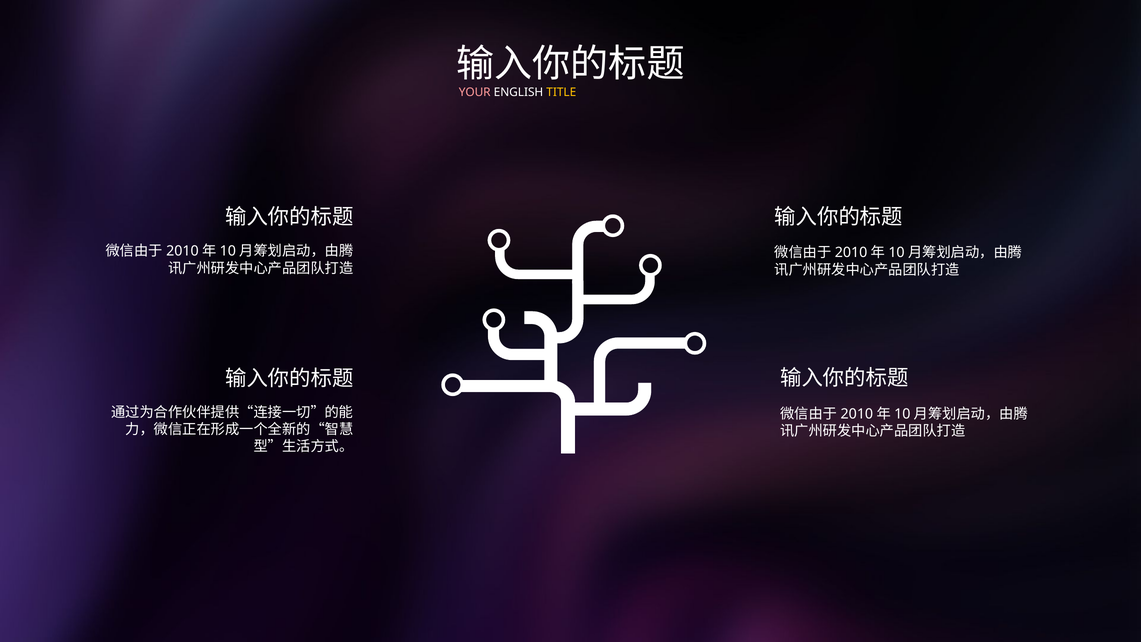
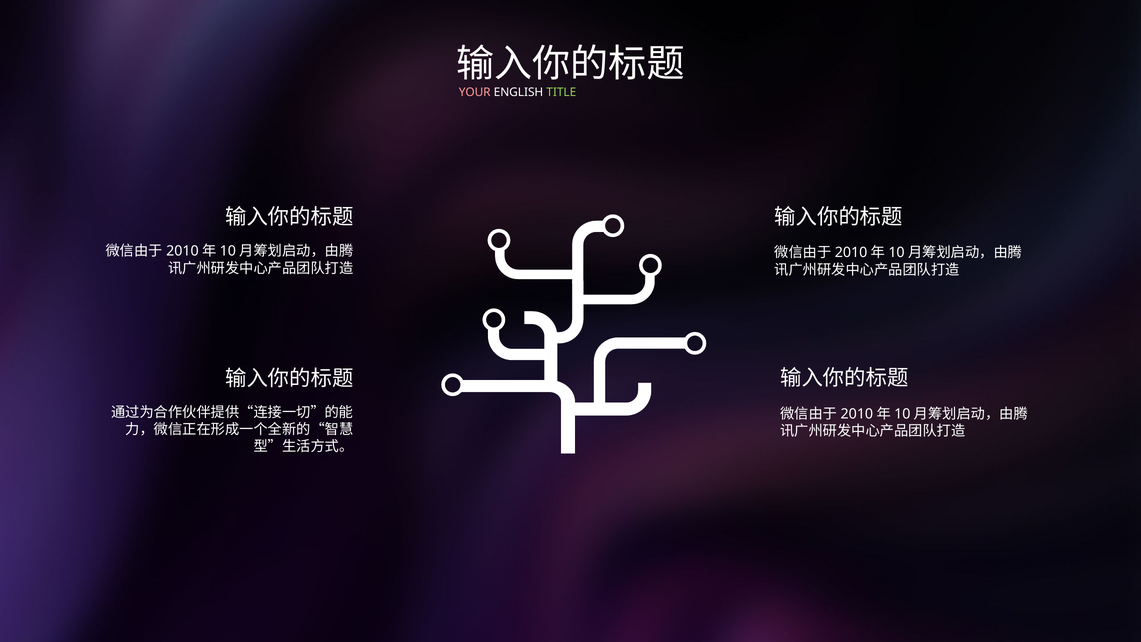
TITLE colour: yellow -> light green
